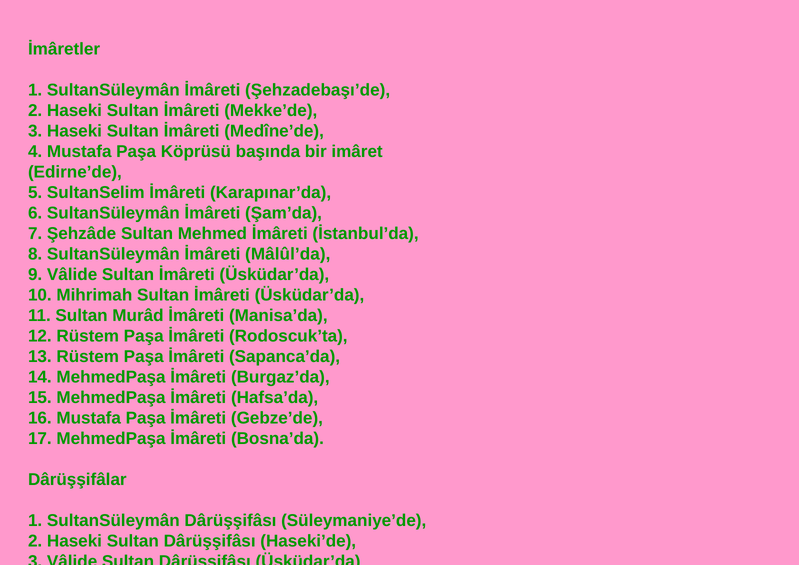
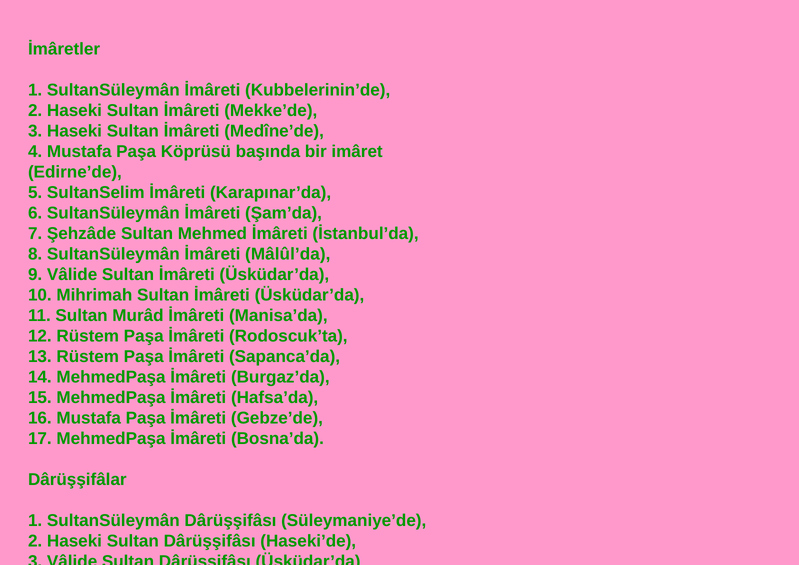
Şehzadebaşı’de: Şehzadebaşı’de -> Kubbelerinin’de
